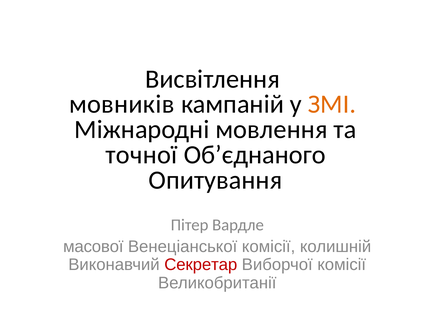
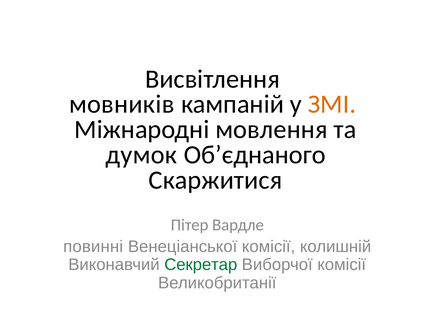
точної: точної -> думок
Опитування: Опитування -> Скаржитися
масової: масової -> повинні
Секретар colour: red -> green
